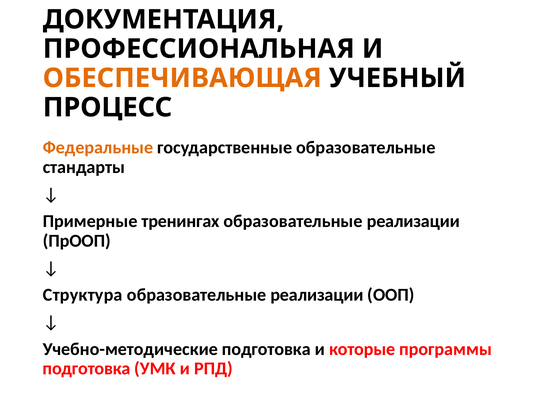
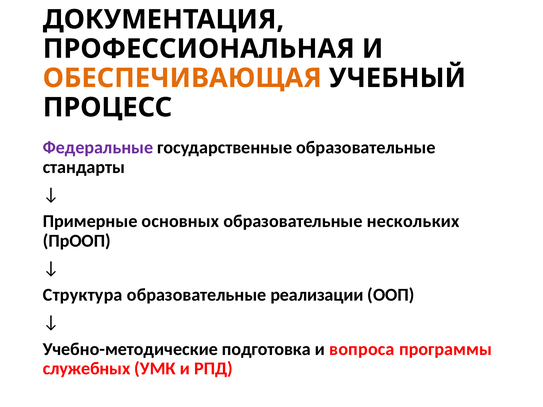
Федеральные colour: orange -> purple
тренингах: тренингах -> основных
реализации at (413, 221): реализации -> нескольких
которые: которые -> вопроса
подготовка at (87, 369): подготовка -> служебных
